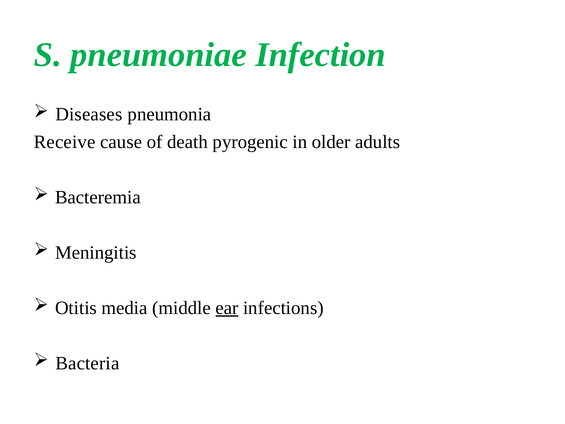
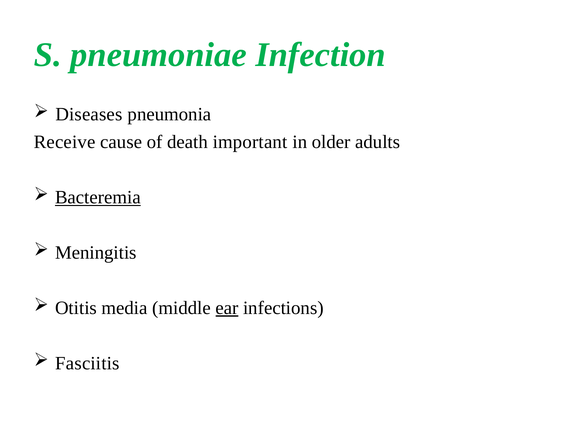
pyrogenic: pyrogenic -> important
Bacteremia underline: none -> present
Bacteria: Bacteria -> Fasciitis
